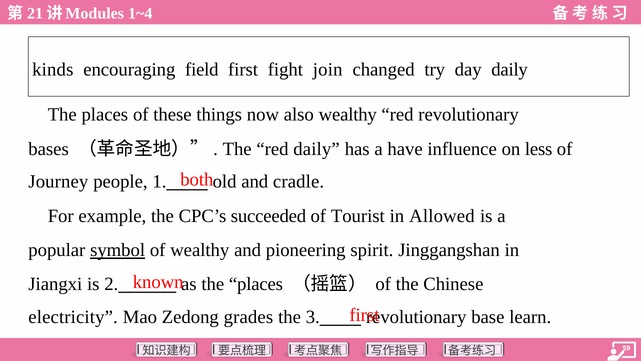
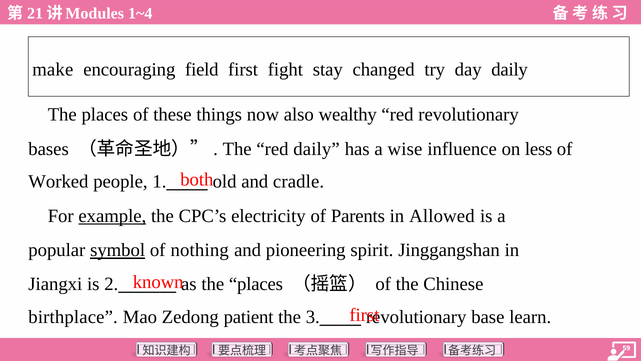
kinds: kinds -> make
join: join -> stay
have: have -> wise
Journey: Journey -> Worked
example underline: none -> present
succeeded: succeeded -> electricity
Tourist: Tourist -> Parents
of wealthy: wealthy -> nothing
electricity: electricity -> birthplace
grades: grades -> patient
